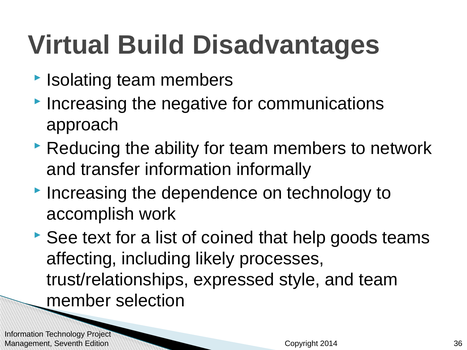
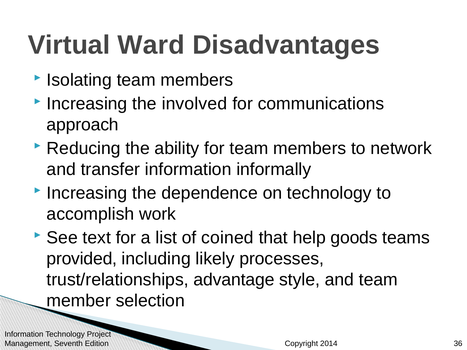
Build: Build -> Ward
negative: negative -> involved
affecting: affecting -> provided
expressed: expressed -> advantage
